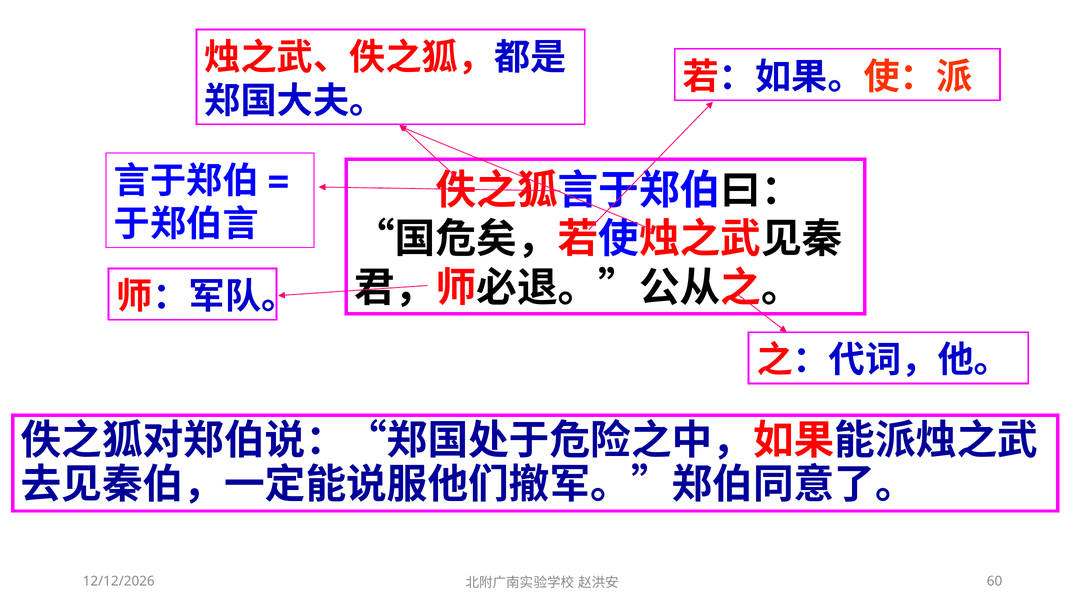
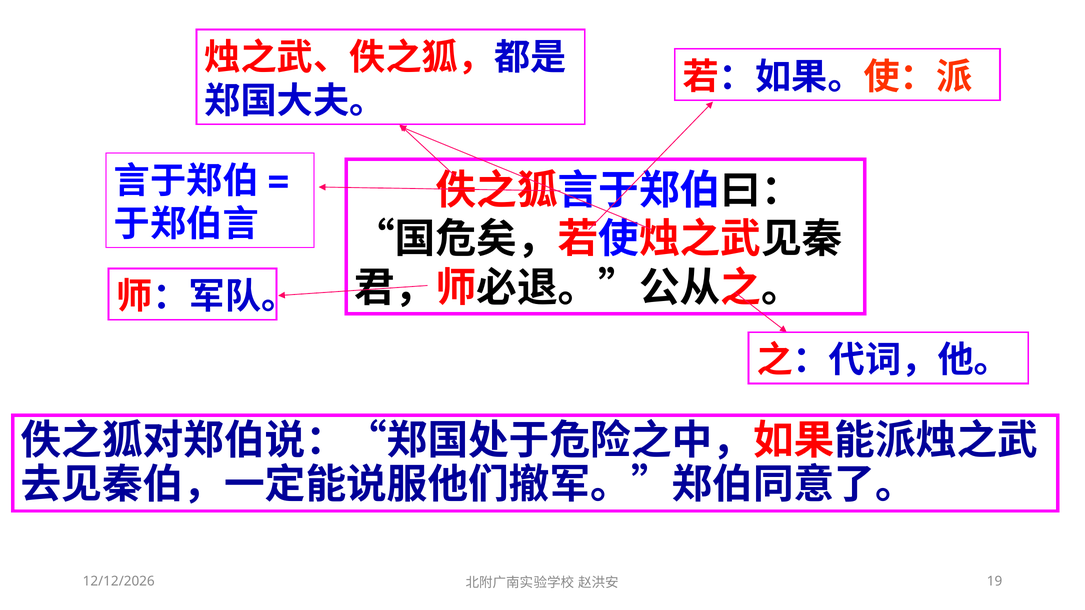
60: 60 -> 19
